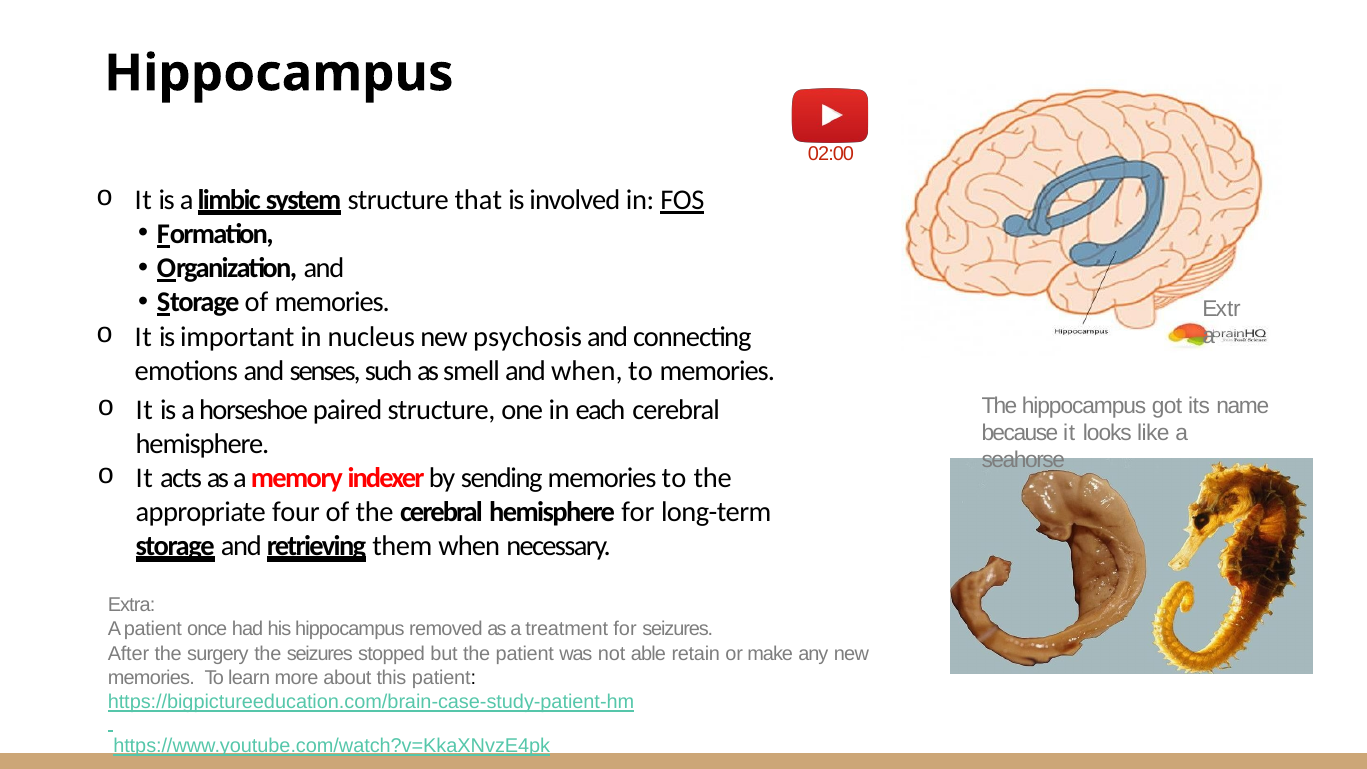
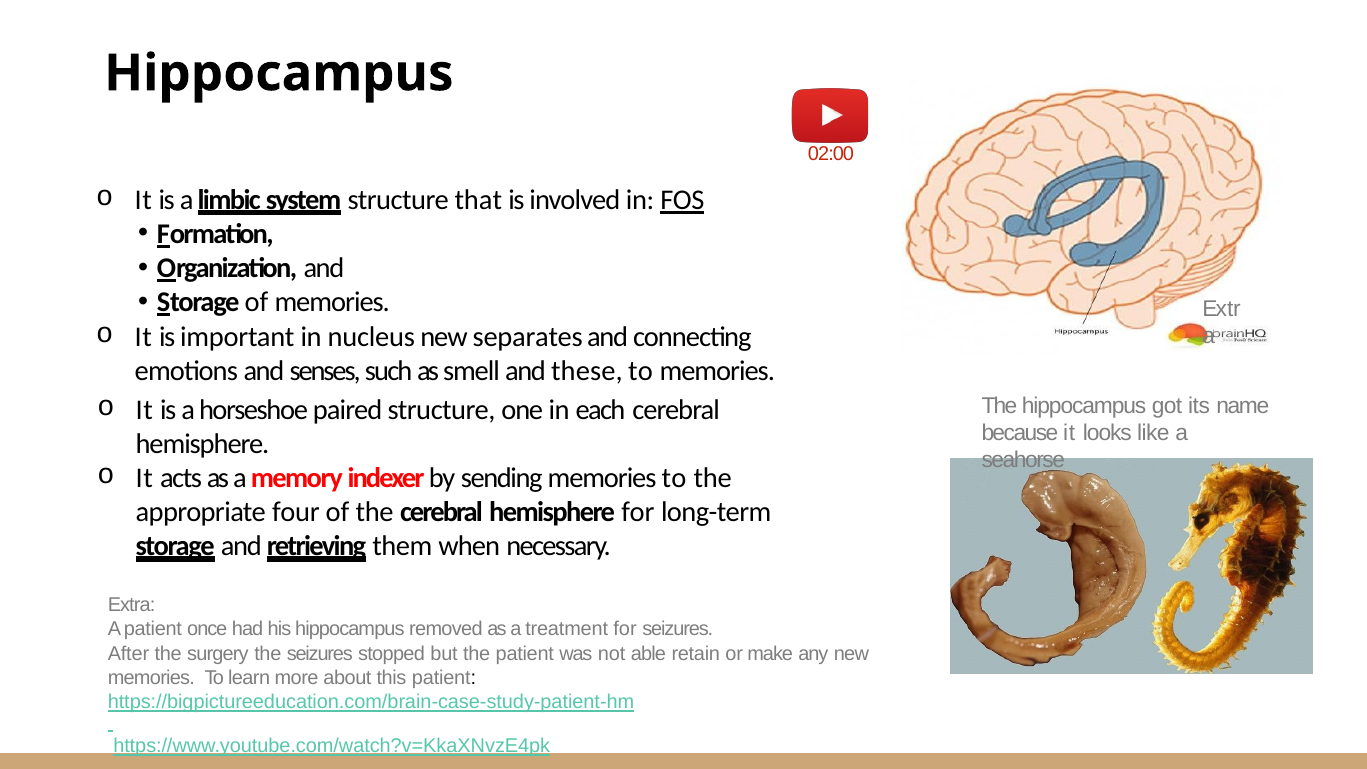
psychosis: psychosis -> separates
and when: when -> these
